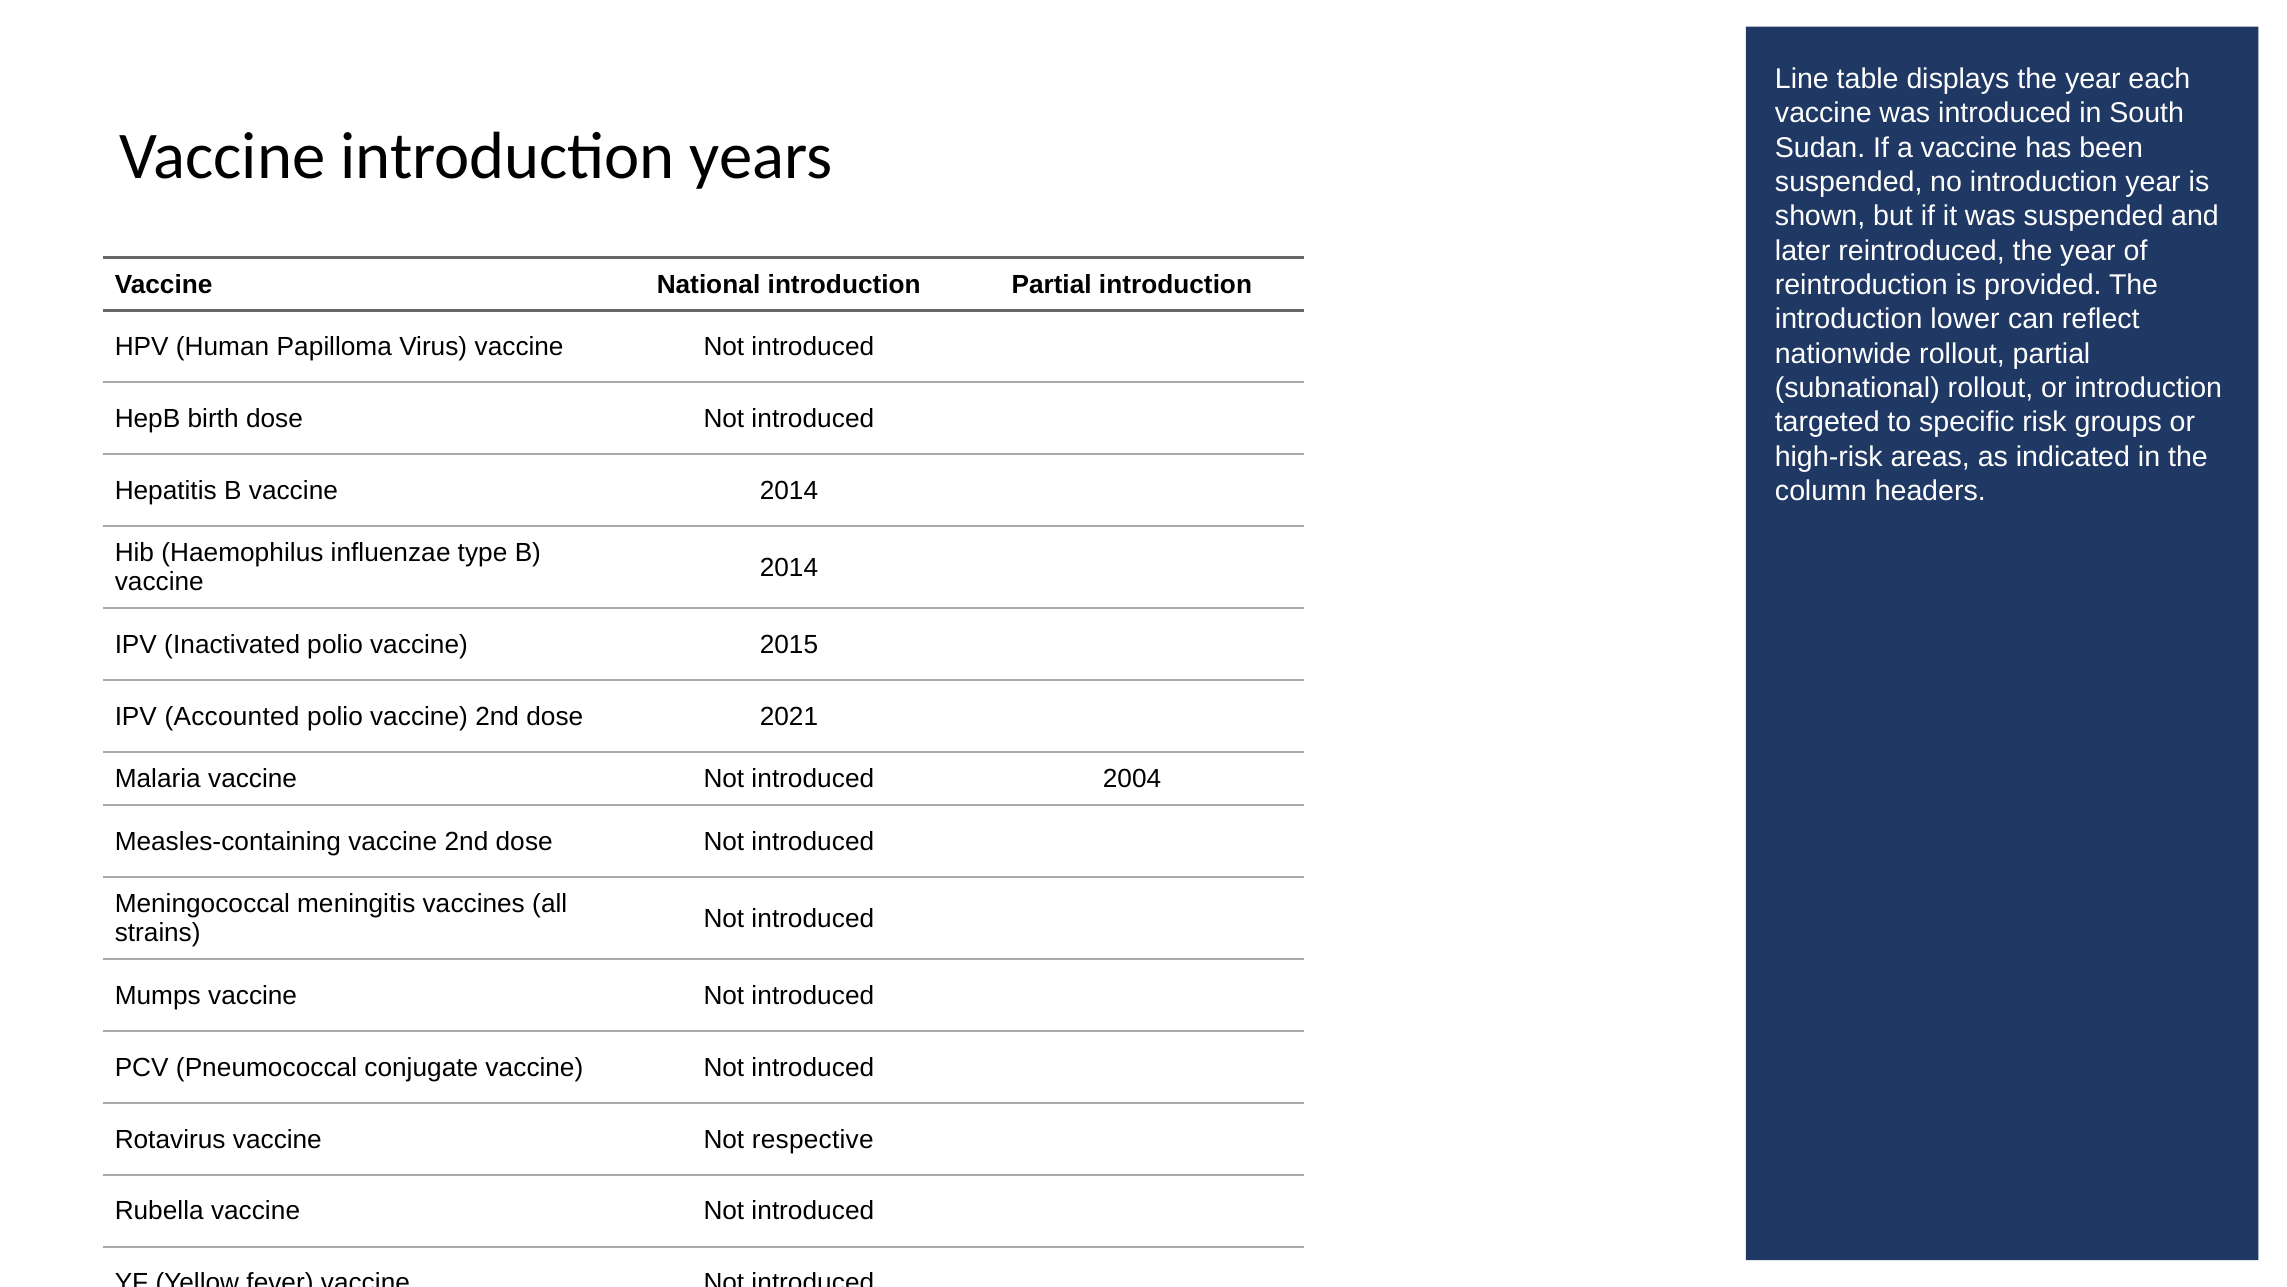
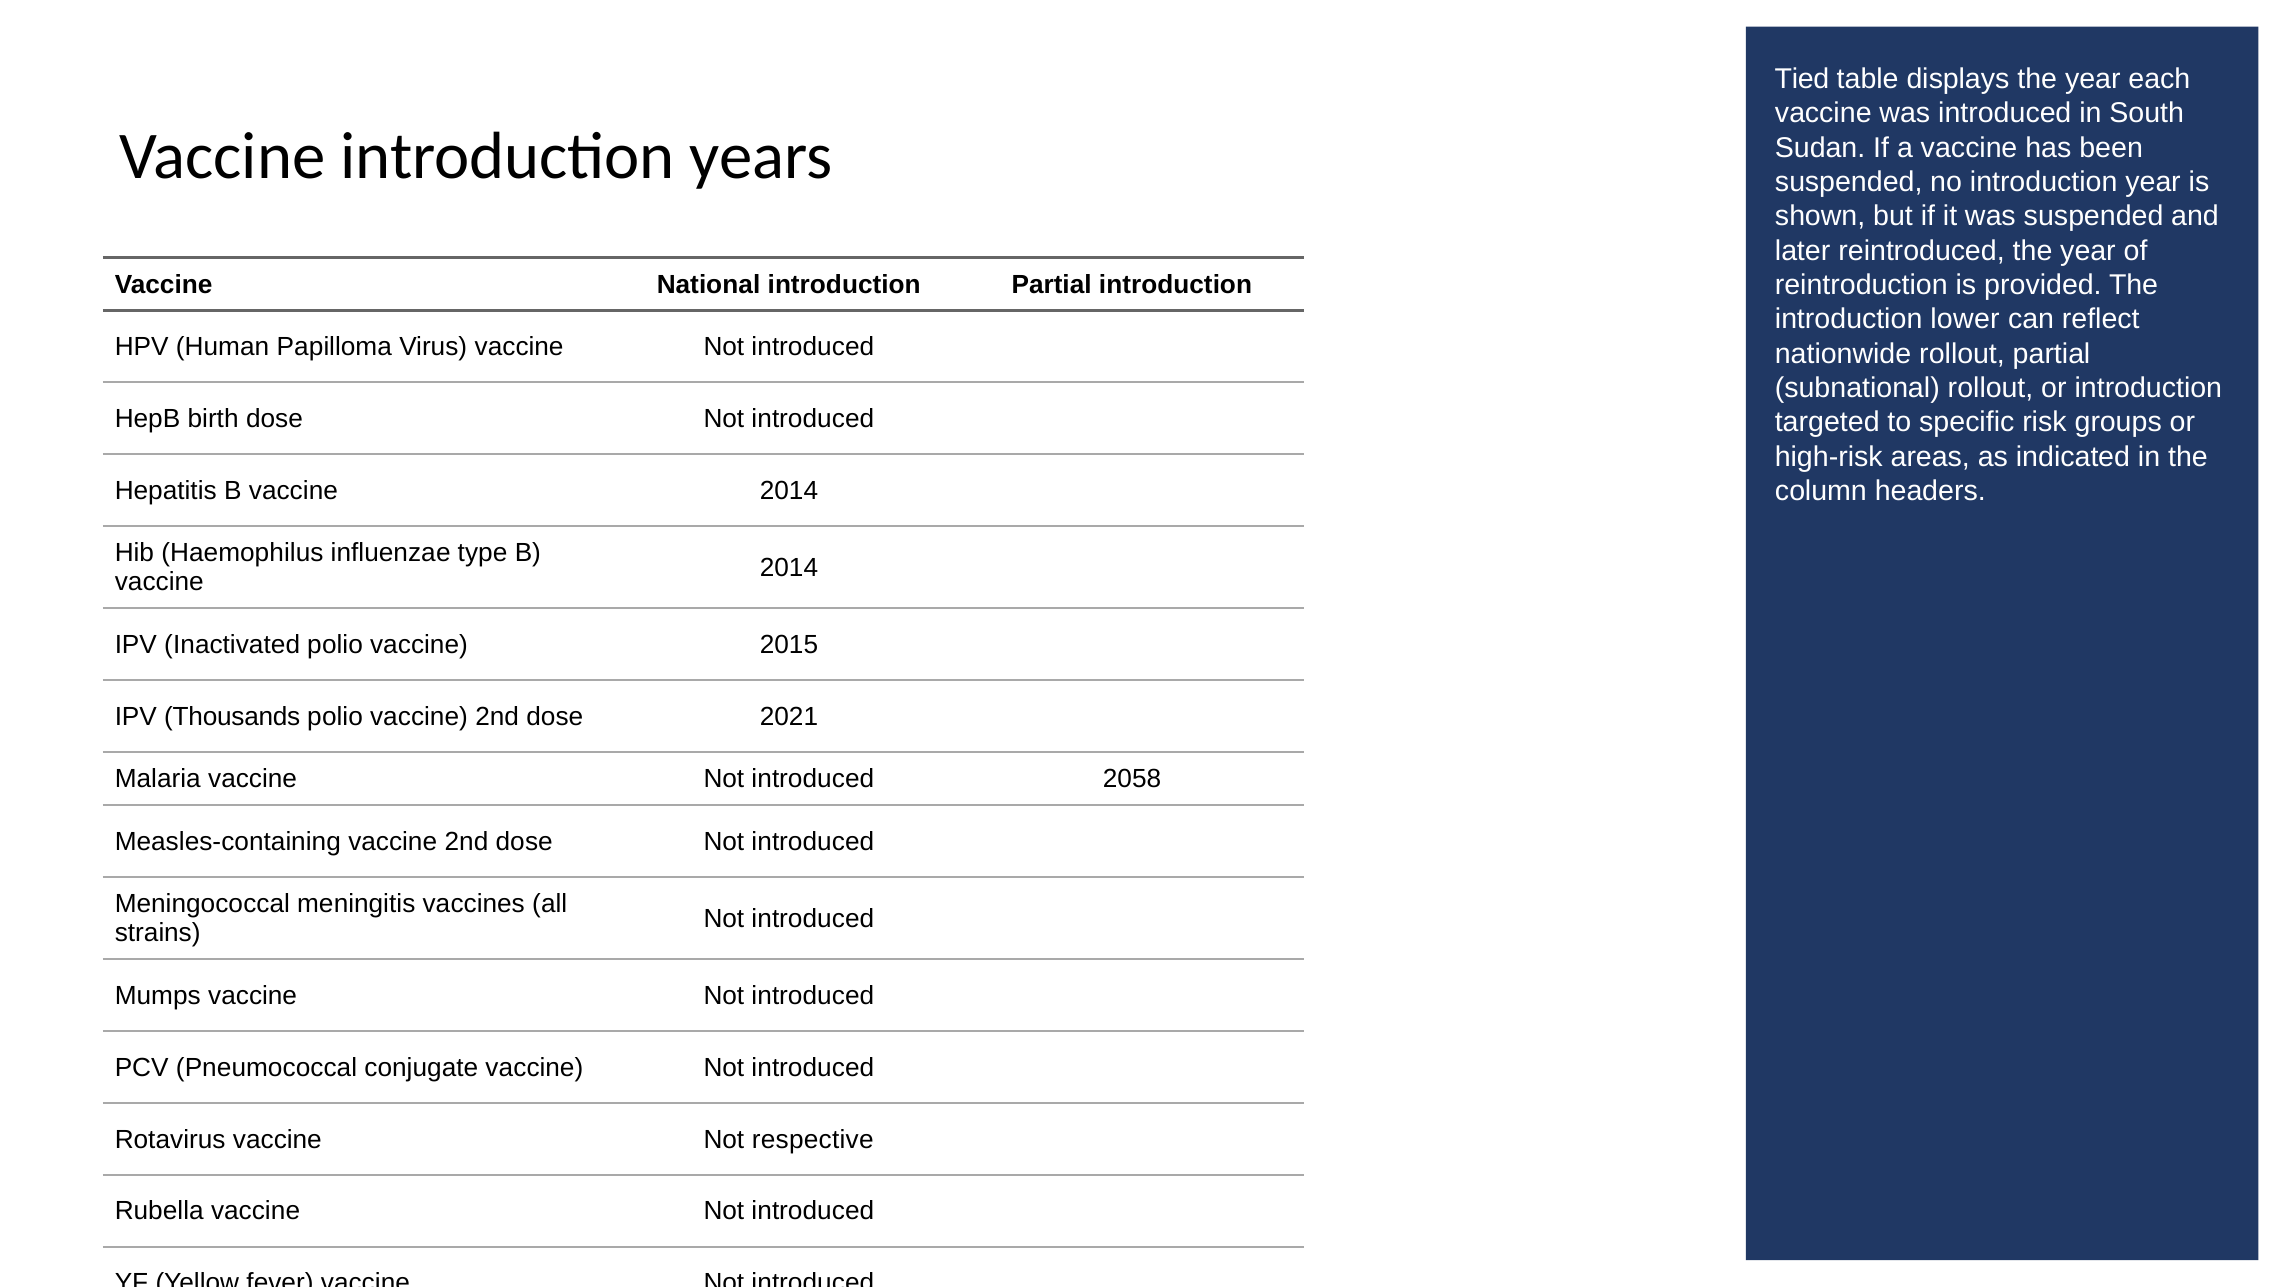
Line: Line -> Tied
Accounted: Accounted -> Thousands
2004: 2004 -> 2058
